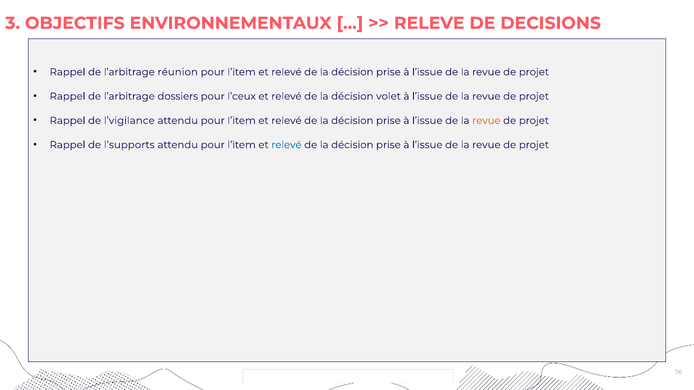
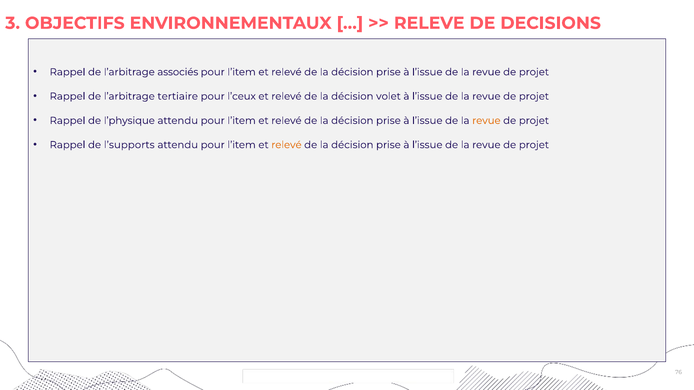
réunion: réunion -> associés
dossiers: dossiers -> tertiaire
l’vigilance: l’vigilance -> l’physique
relevé at (286, 145) colour: blue -> orange
